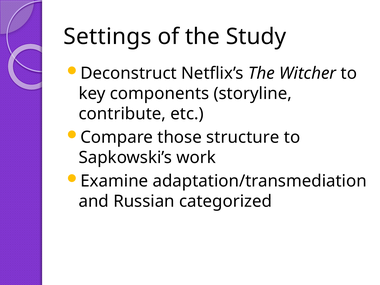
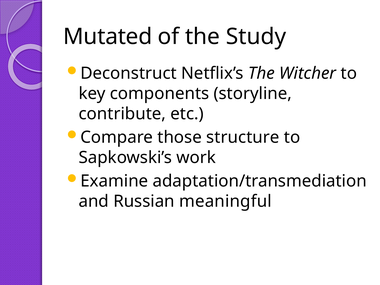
Settings: Settings -> Mutated
categorized: categorized -> meaningful
